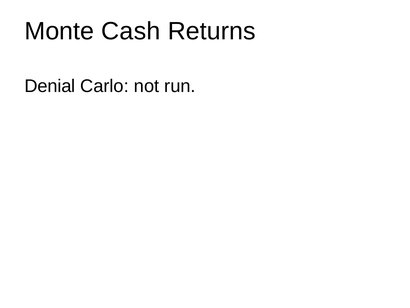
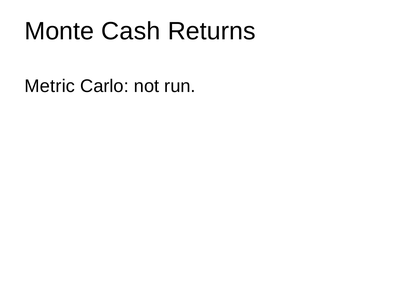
Denial: Denial -> Metric
